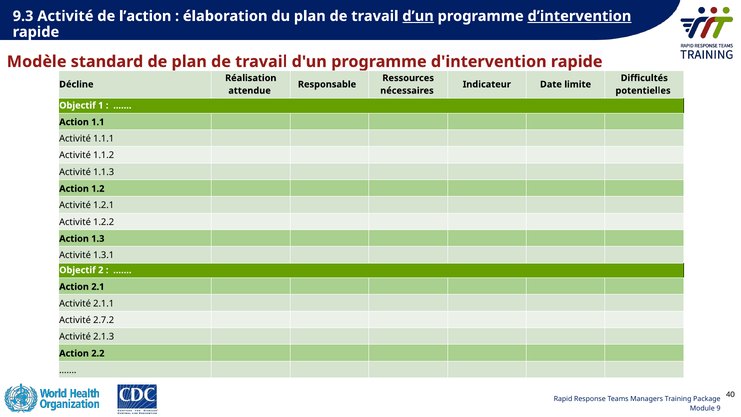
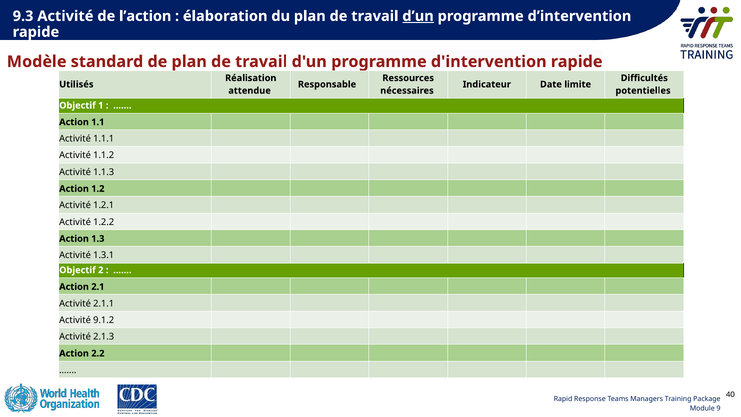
d’intervention underline: present -> none
Décline: Décline -> Utilisés
2.7.2: 2.7.2 -> 9.1.2
